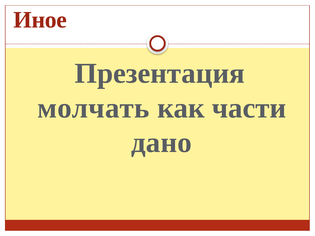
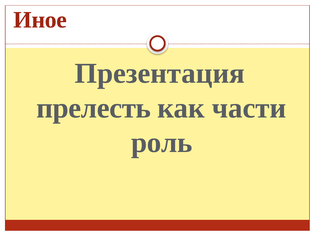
молчать: молчать -> прелесть
дано: дано -> роль
